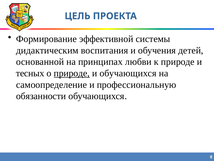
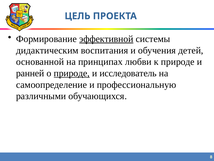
эффективной underline: none -> present
тесных: тесных -> ранней
и обучающихся: обучающихся -> исследователь
обязанности: обязанности -> различными
